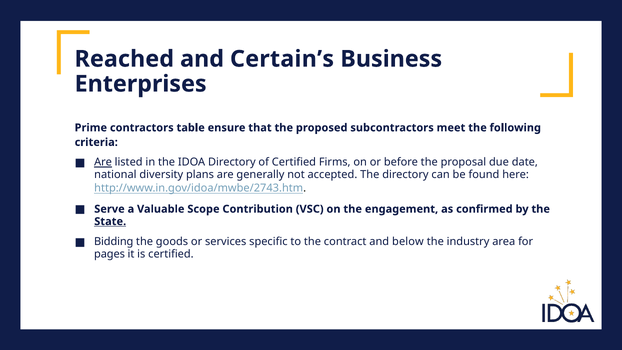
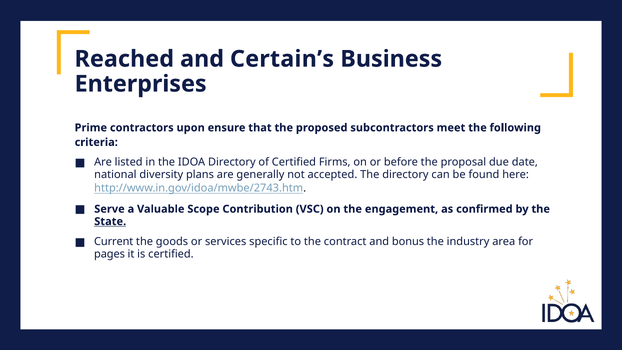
table: table -> upon
Are at (103, 162) underline: present -> none
Bidding: Bidding -> Current
below: below -> bonus
